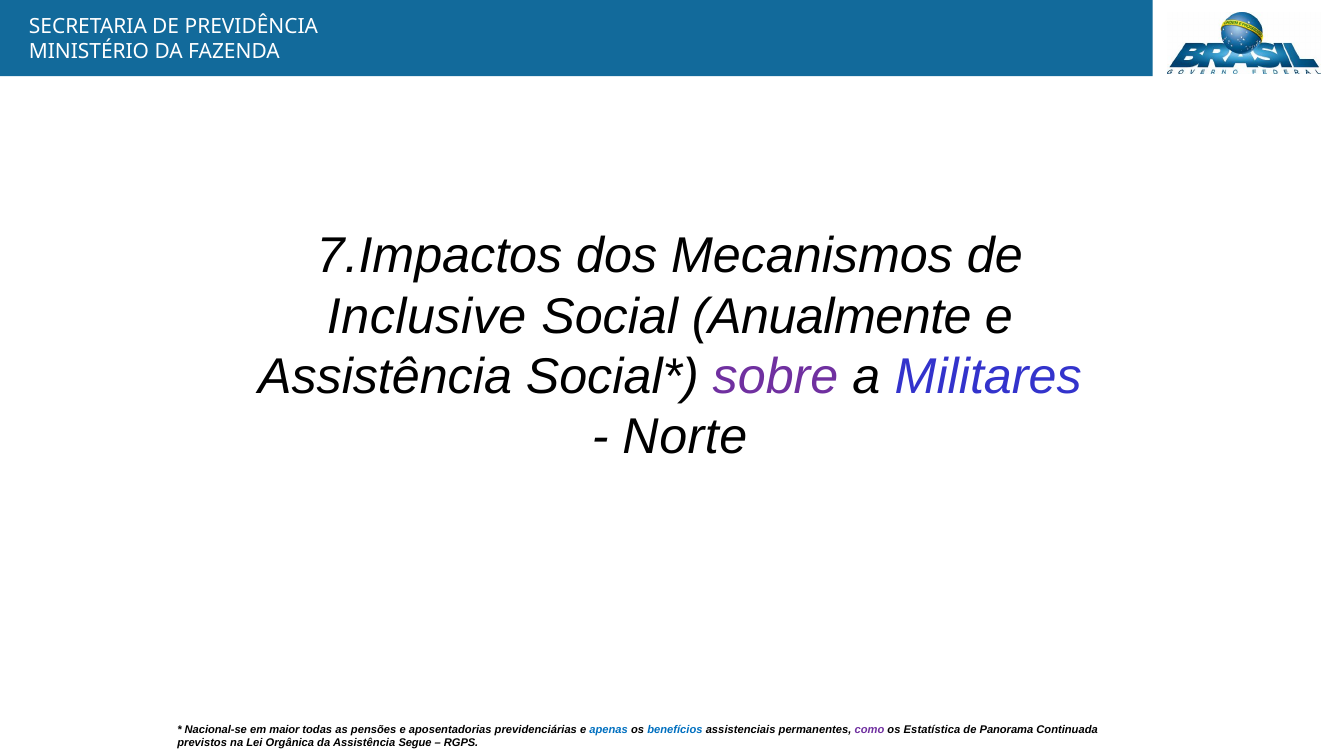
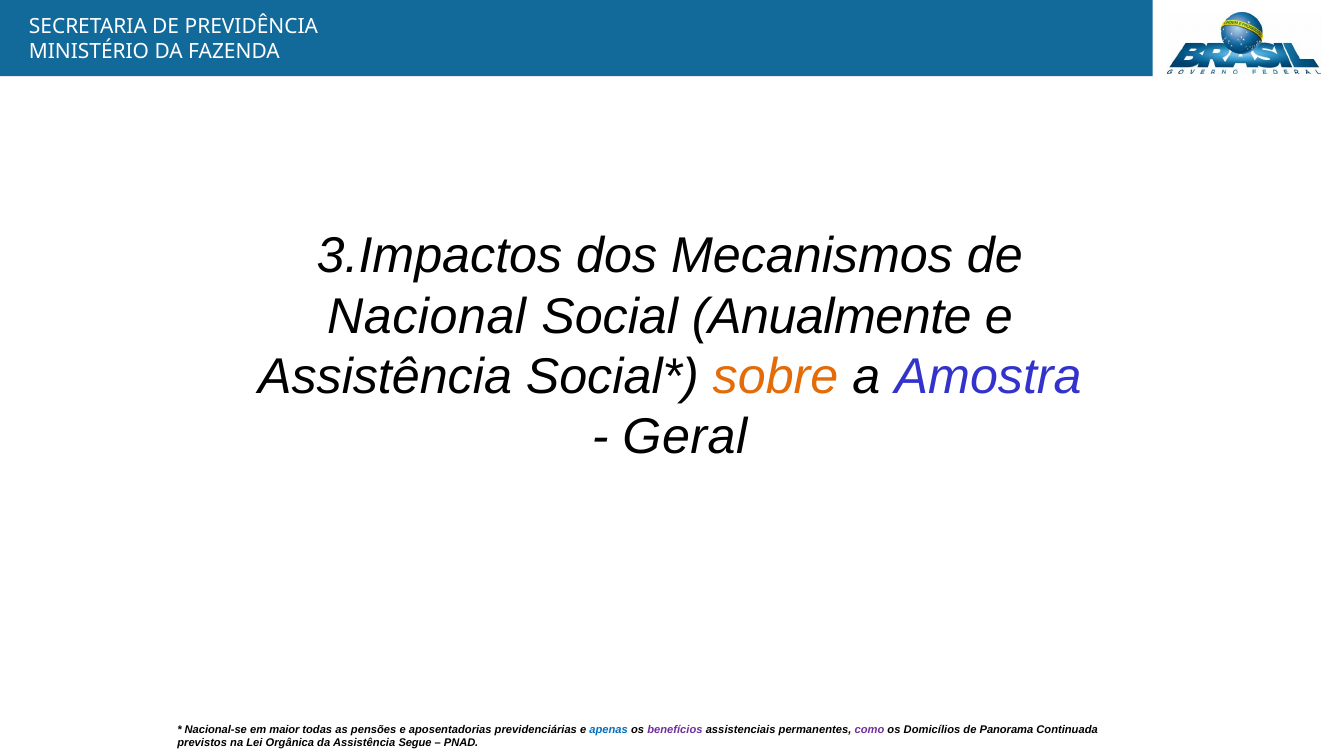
7.Impactos: 7.Impactos -> 3.Impactos
Inclusive: Inclusive -> Nacional
sobre colour: purple -> orange
Militares: Militares -> Amostra
Norte: Norte -> Geral
benefícios colour: blue -> purple
Estatística: Estatística -> Domicílios
RGPS: RGPS -> PNAD
